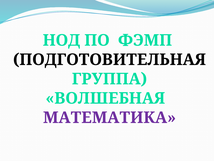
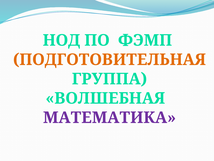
ПОДГОТОВИТЕЛЬНАЯ colour: black -> orange
